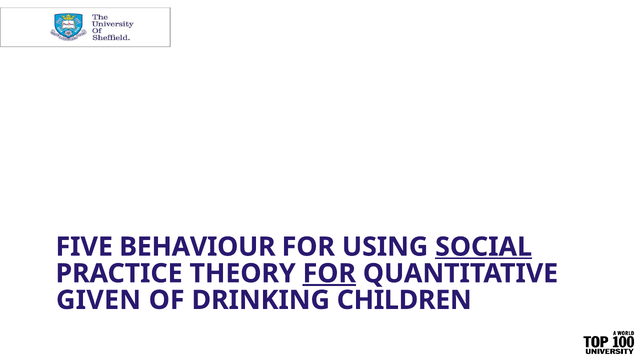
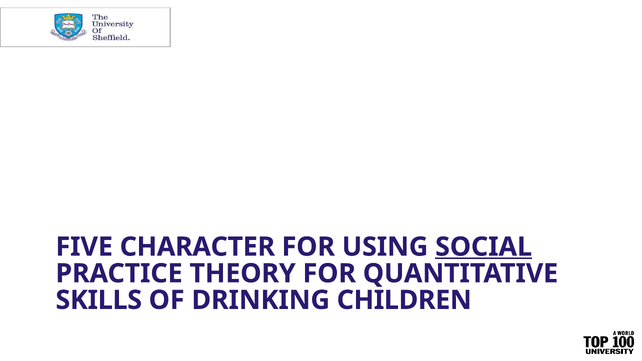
BEHAVIOUR: BEHAVIOUR -> CHARACTER
FOR at (329, 274) underline: present -> none
GIVEN: GIVEN -> SKILLS
